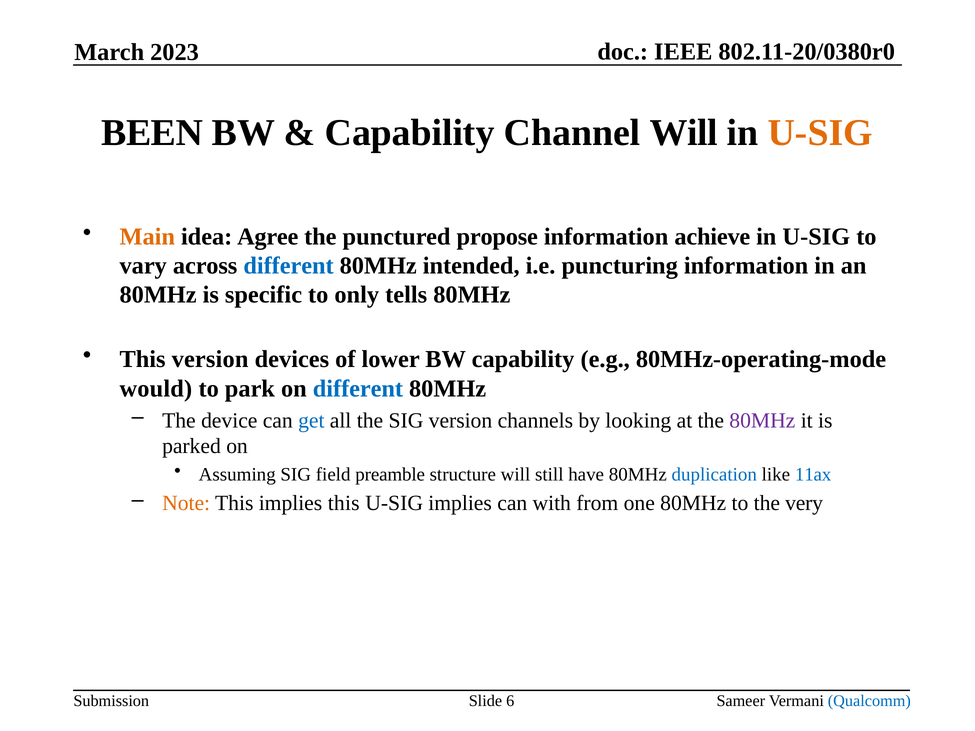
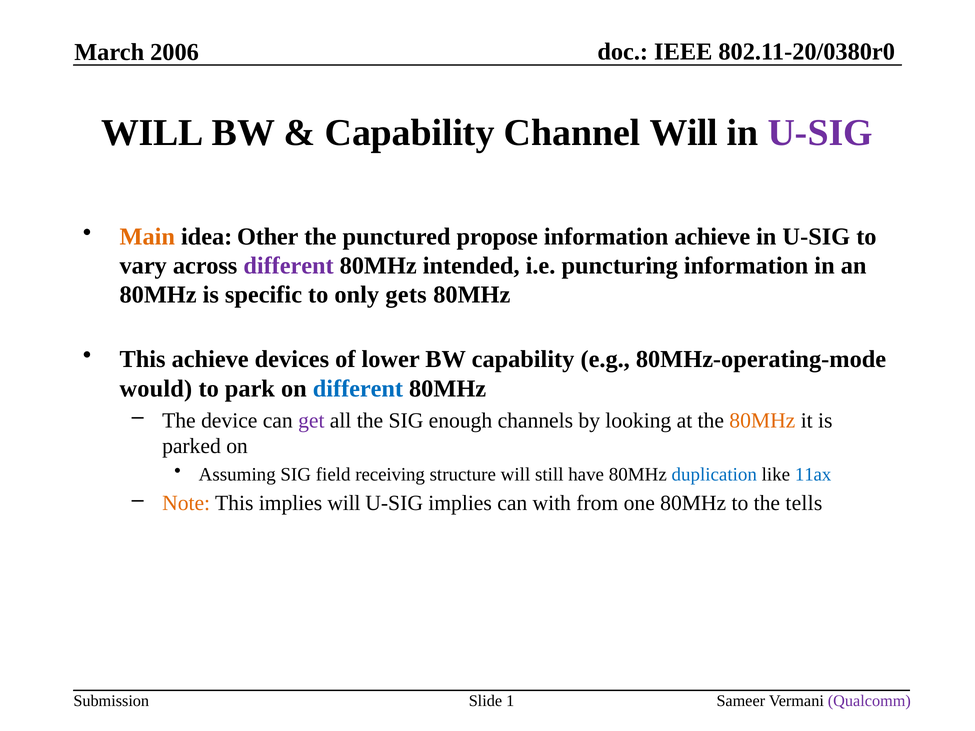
2023: 2023 -> 2006
BEEN at (152, 133): BEEN -> WILL
U-SIG at (820, 133) colour: orange -> purple
Agree: Agree -> Other
different at (289, 266) colour: blue -> purple
tells: tells -> gets
This version: version -> achieve
get colour: blue -> purple
SIG version: version -> enough
80MHz at (762, 421) colour: purple -> orange
preamble: preamble -> receiving
implies this: this -> will
very: very -> tells
6: 6 -> 1
Qualcomm colour: blue -> purple
